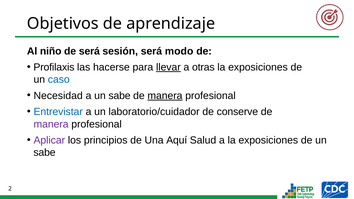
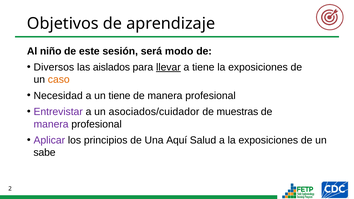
de será: será -> este
Profilaxis: Profilaxis -> Diversos
hacerse: hacerse -> aislados
a otras: otras -> tiene
caso colour: blue -> orange
a un sabe: sabe -> tiene
manera at (165, 96) underline: present -> none
Entrevistar colour: blue -> purple
laboratorio/cuidador: laboratorio/cuidador -> asociados/cuidador
conserve: conserve -> muestras
